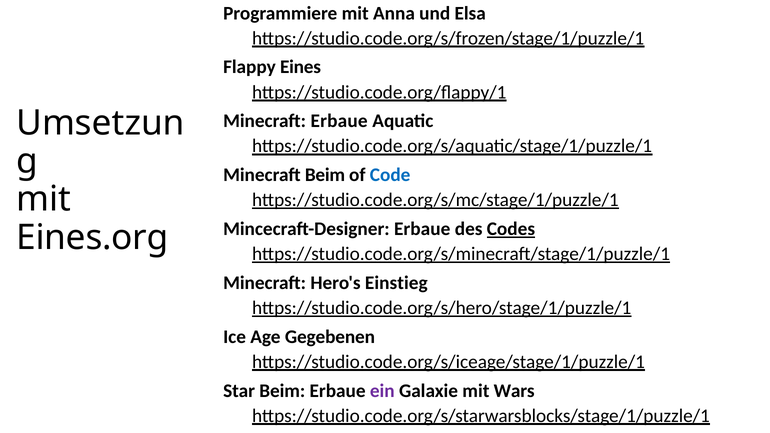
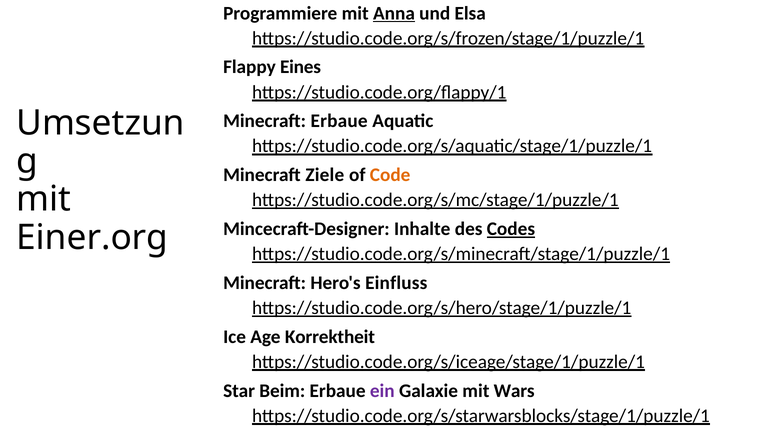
Anna underline: none -> present
Minecraft Beim: Beim -> Ziele
Code colour: blue -> orange
Mincecraft-Designer Erbaue: Erbaue -> Inhalte
Eines.org: Eines.org -> Einer.org
Einstieg: Einstieg -> Einfluss
Gegebenen: Gegebenen -> Korrektheit
